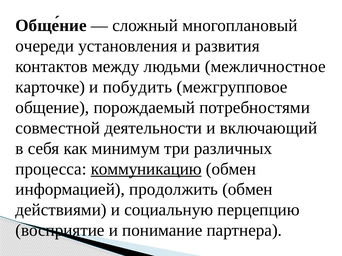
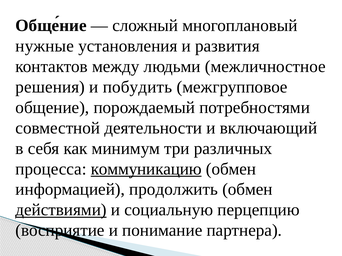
очереди: очереди -> нужные
карточке: карточке -> решения
действиями underline: none -> present
